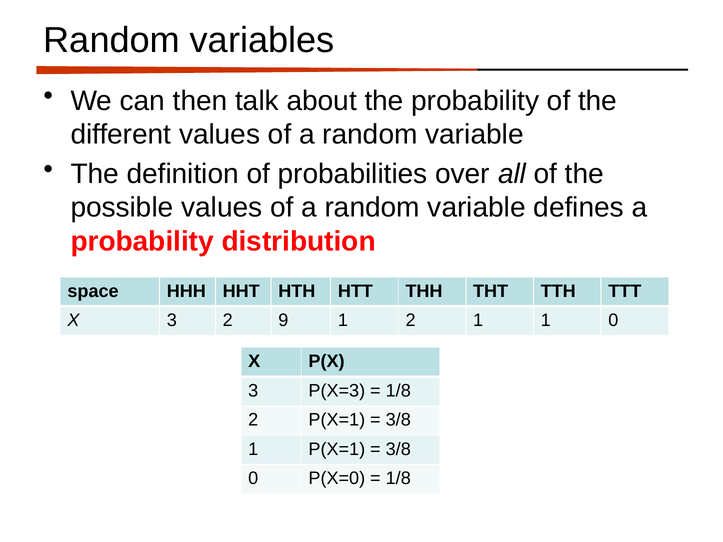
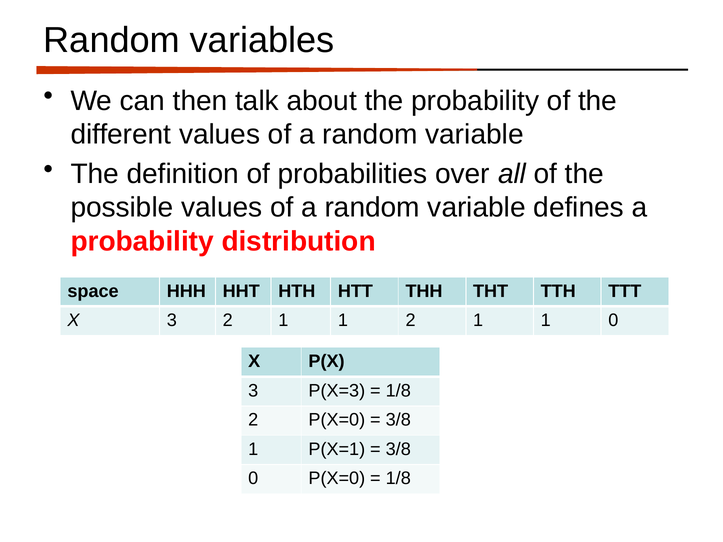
3 2 9: 9 -> 1
2 P(X=1: P(X=1 -> P(X=0
